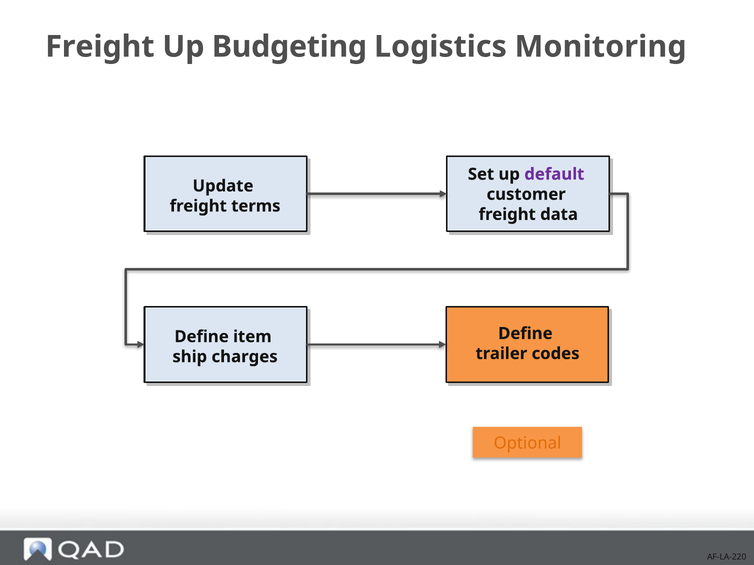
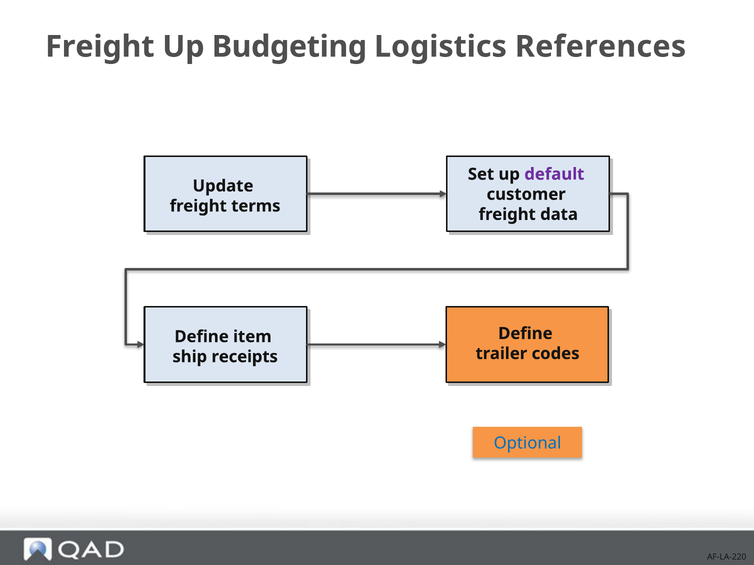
Monitoring: Monitoring -> References
charges: charges -> receipts
Optional colour: orange -> blue
